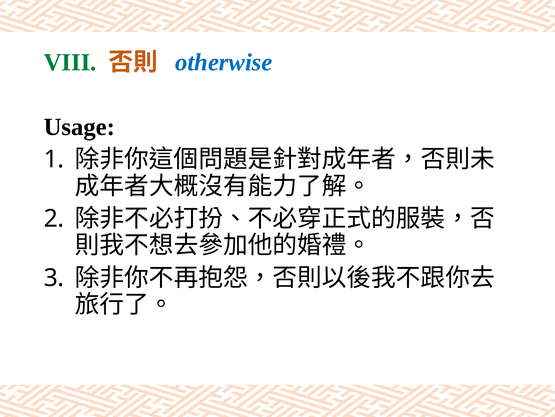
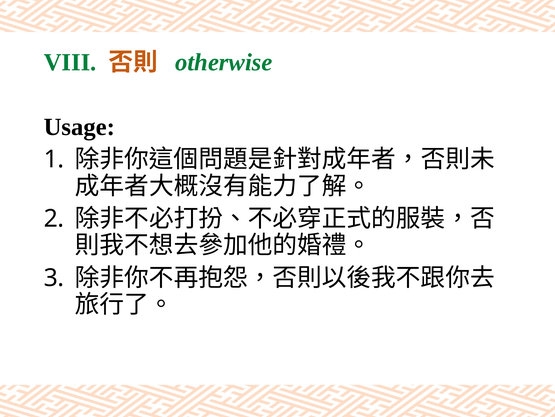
otherwise colour: blue -> green
